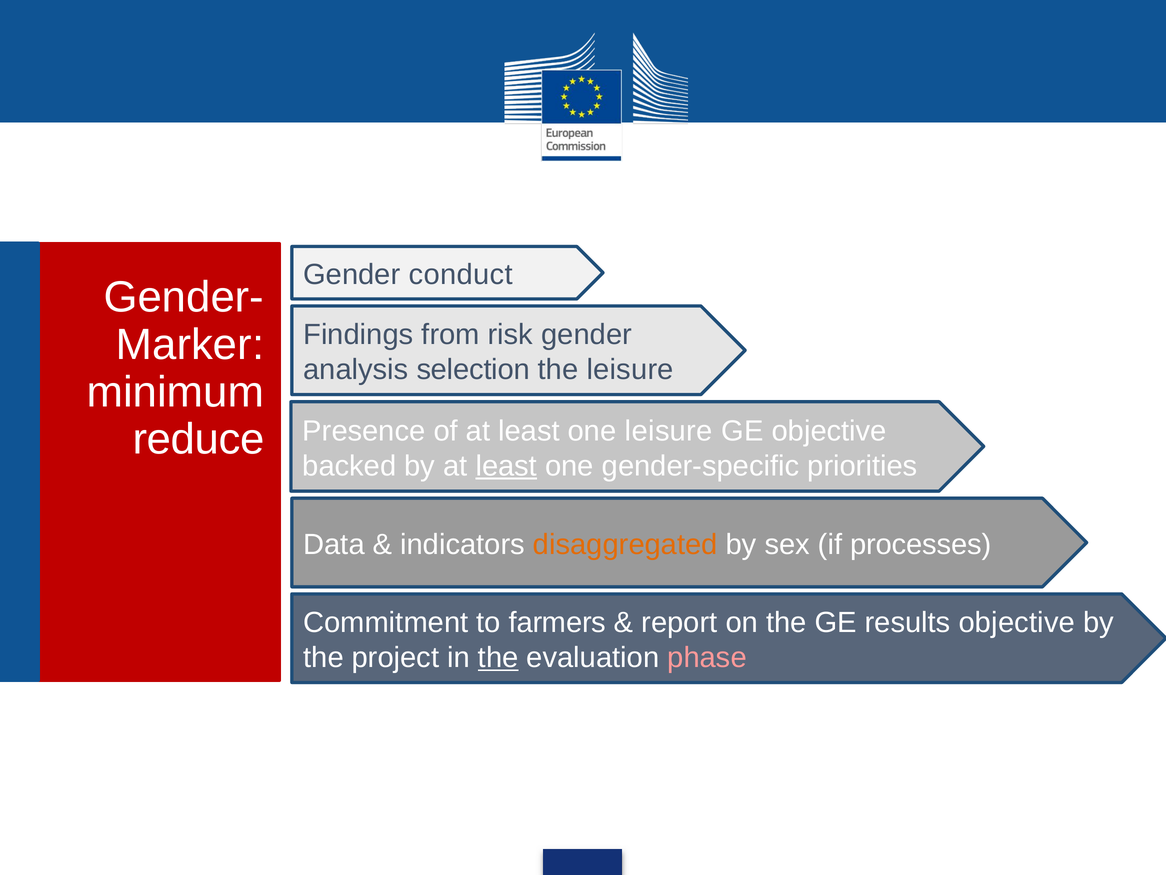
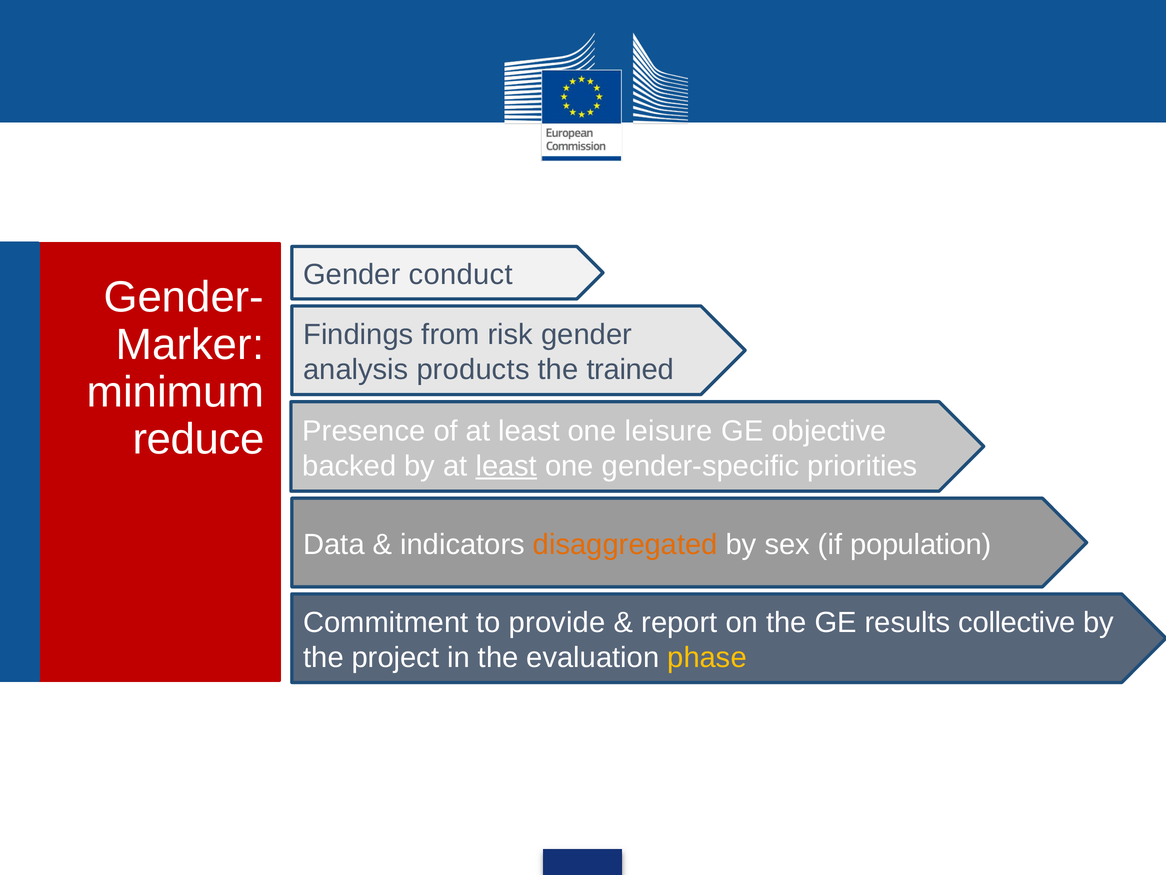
selection: selection -> products
the leisure: leisure -> trained
processes: processes -> population
farmers: farmers -> provide
results objective: objective -> collective
the at (498, 657) underline: present -> none
phase colour: pink -> yellow
